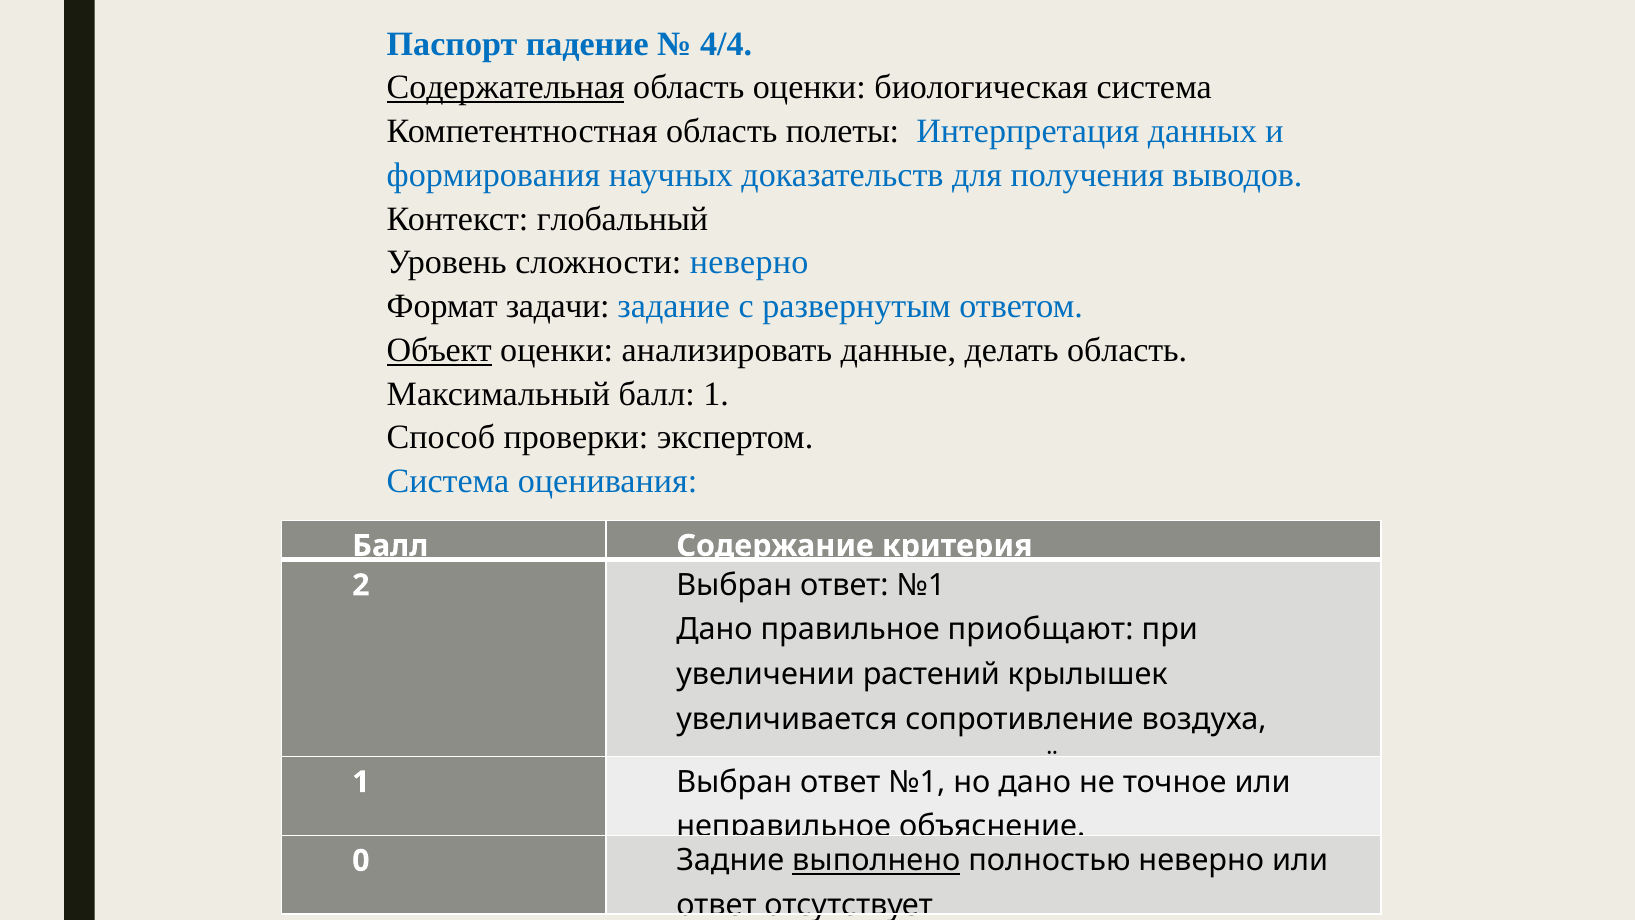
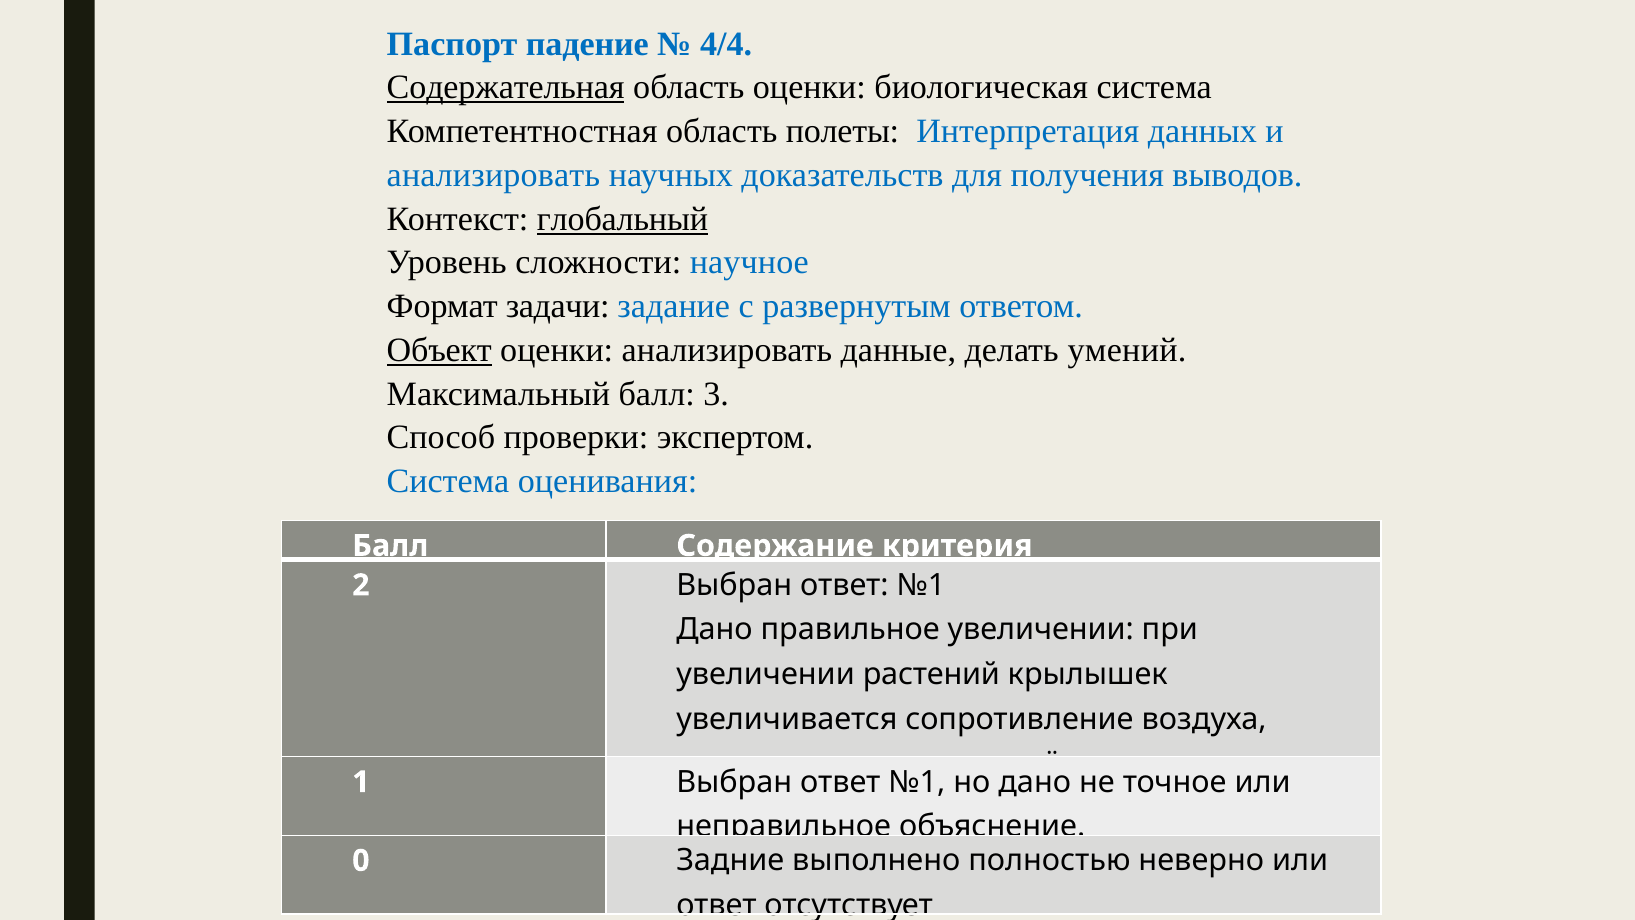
формирования at (494, 175): формирования -> анализировать
глобальный underline: none -> present
сложности неверно: неверно -> научное
делать область: область -> умений
балл 1: 1 -> 3
правильное приобщают: приобщают -> увеличении
выполнено underline: present -> none
